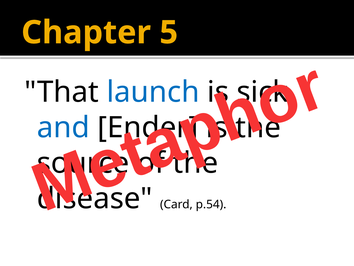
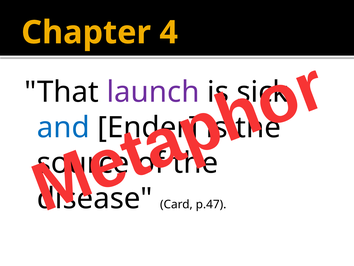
5: 5 -> 4
launch colour: blue -> purple
p.54: p.54 -> p.47
